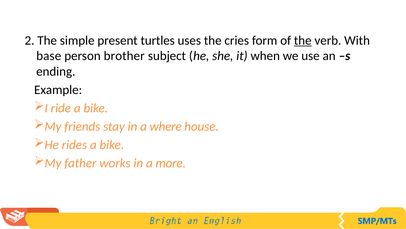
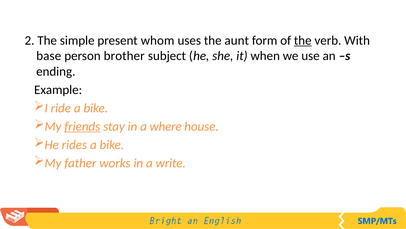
turtles: turtles -> whom
cries: cries -> aunt
friends underline: none -> present
more: more -> write
